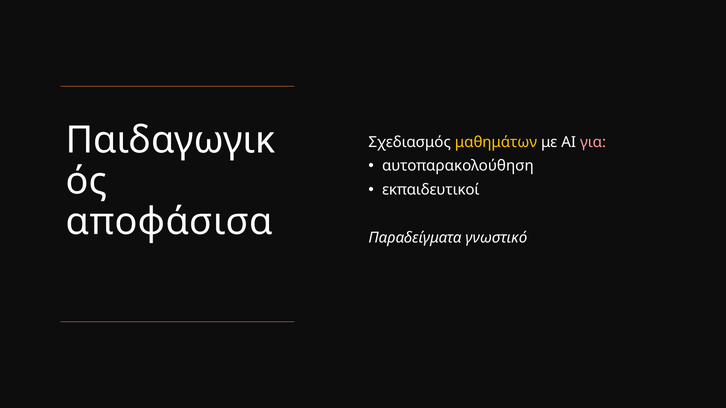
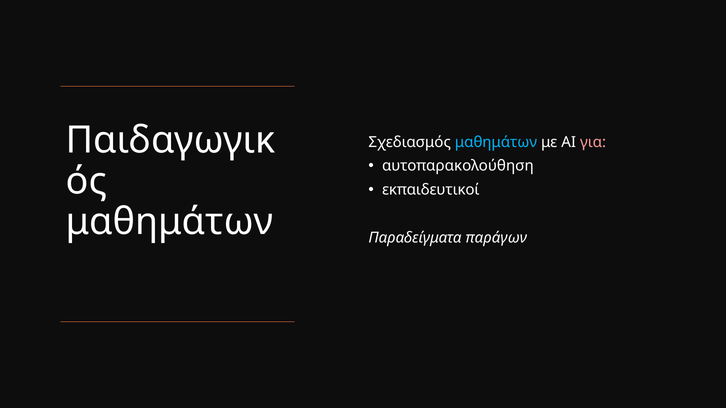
μαθημάτων at (496, 142) colour: yellow -> light blue
αποφάσισα at (169, 222): αποφάσισα -> μαθημάτων
γνωστικό: γνωστικό -> παράγων
